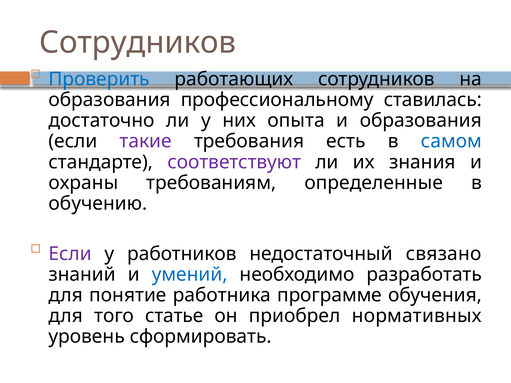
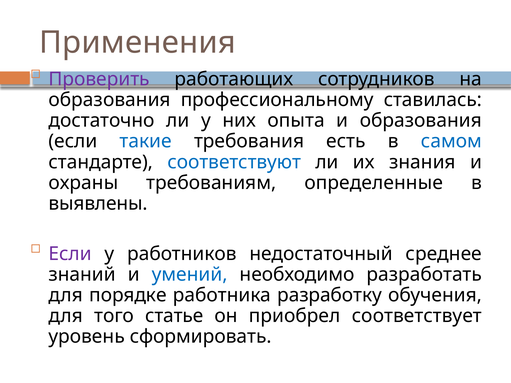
Сотрудников at (138, 43): Сотрудников -> Применения
Проверить colour: blue -> purple
такие colour: purple -> blue
соответствуют colour: purple -> blue
обучению: обучению -> выявлены
связано: связано -> среднее
понятие: понятие -> порядке
программе: программе -> разработку
нормативных: нормативных -> соответствует
